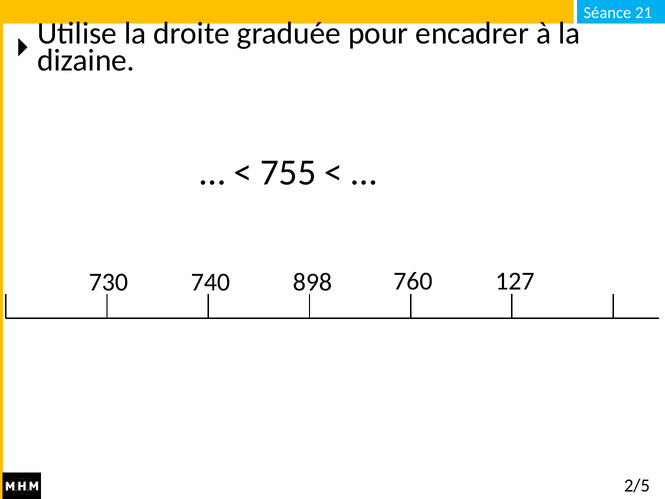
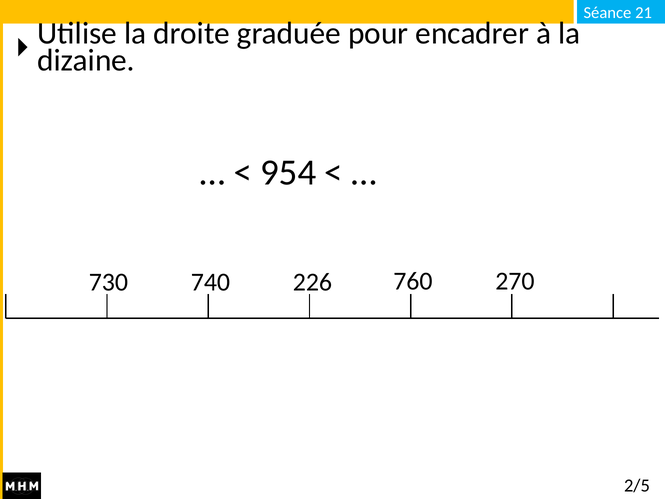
755: 755 -> 954
898: 898 -> 226
127: 127 -> 270
